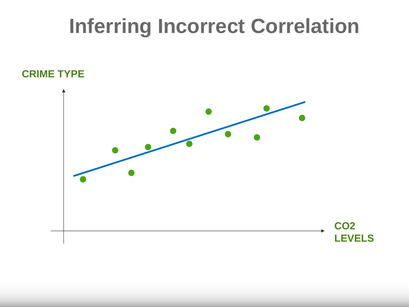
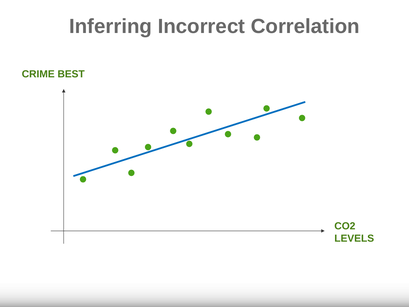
TYPE: TYPE -> BEST
